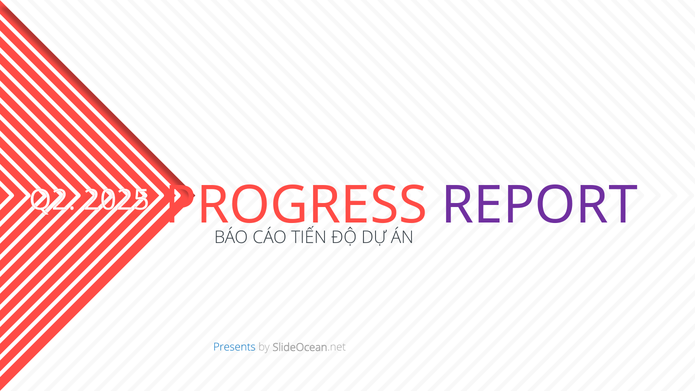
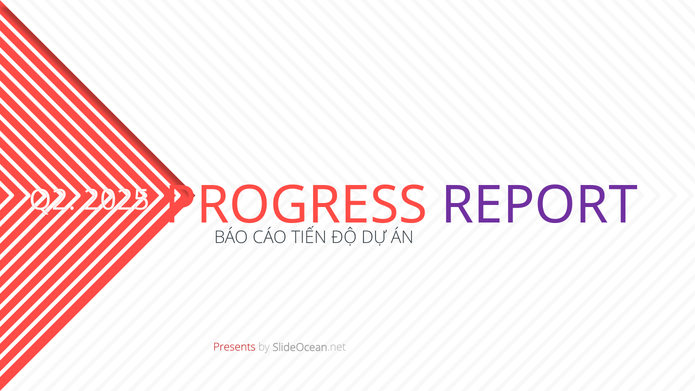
Presents colour: blue -> red
